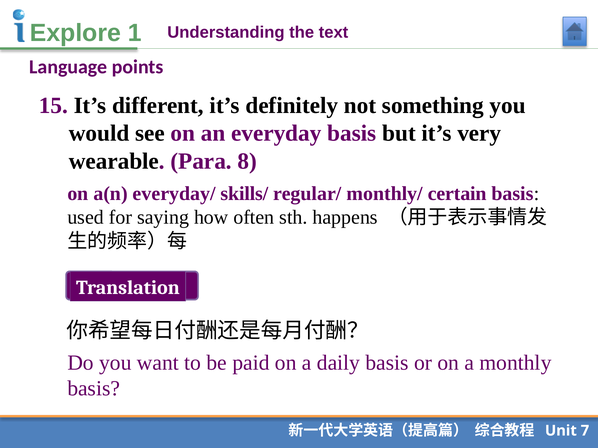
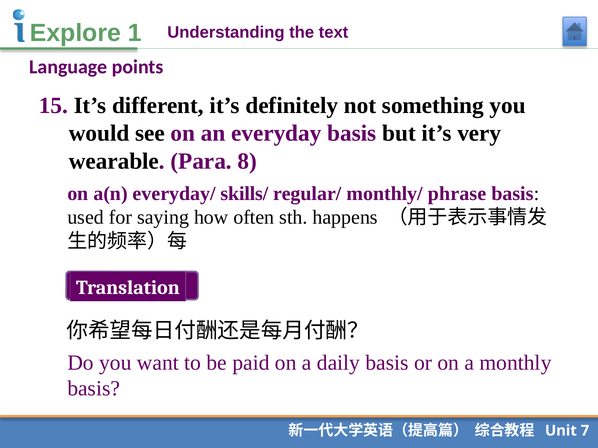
certain: certain -> phrase
